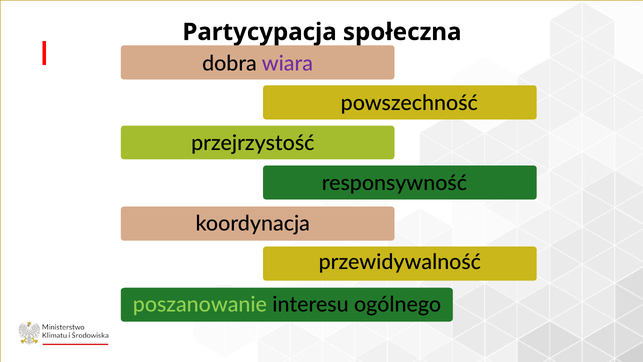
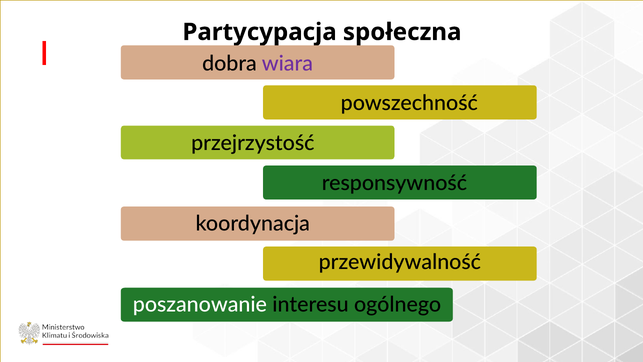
poszanowanie colour: light green -> white
